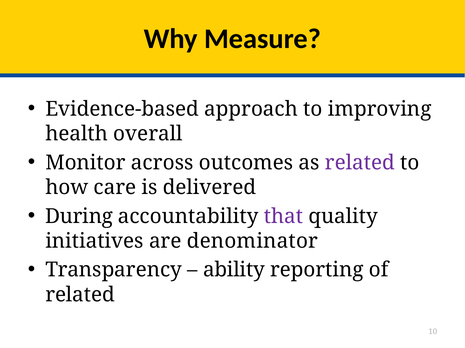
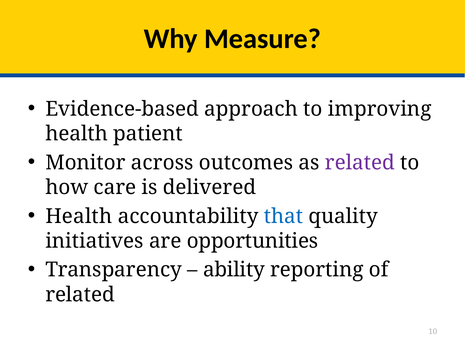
overall: overall -> patient
During at (79, 217): During -> Health
that colour: purple -> blue
denominator: denominator -> opportunities
